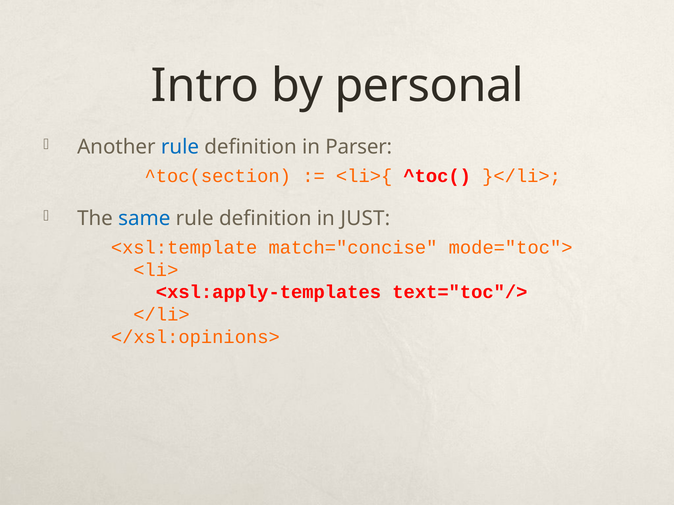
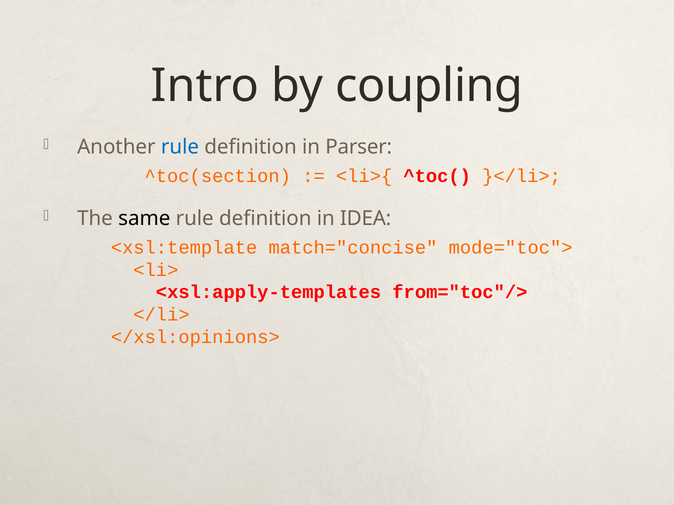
personal: personal -> coupling
same colour: blue -> black
JUST: JUST -> IDEA
text="toc"/>: text="toc"/> -> from="toc"/>
